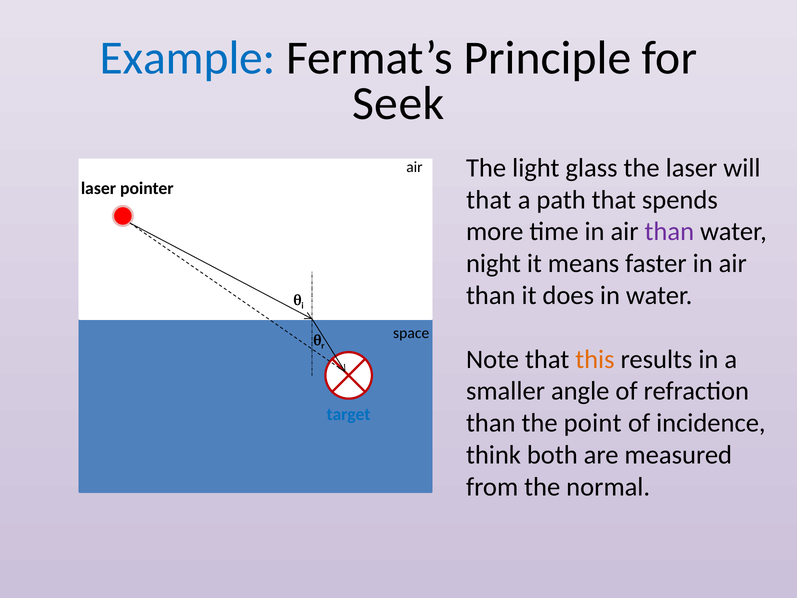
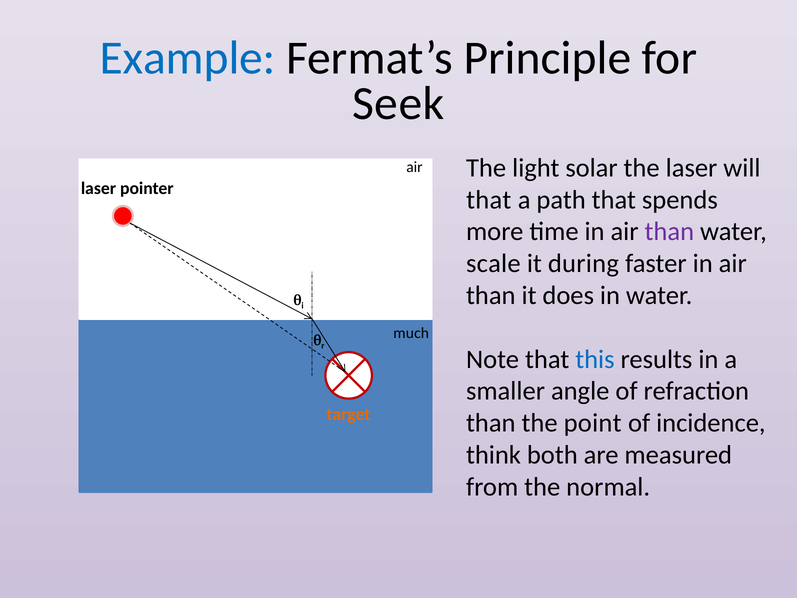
glass: glass -> solar
night: night -> scale
means: means -> during
space: space -> much
this colour: orange -> blue
target colour: blue -> orange
